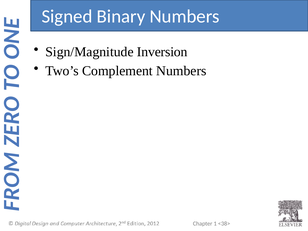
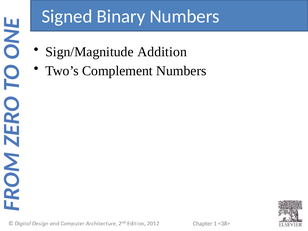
Inversion: Inversion -> Addition
